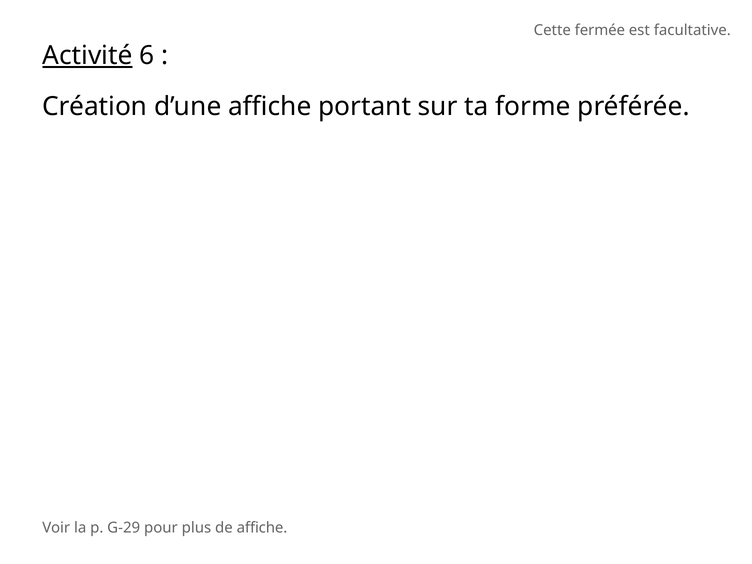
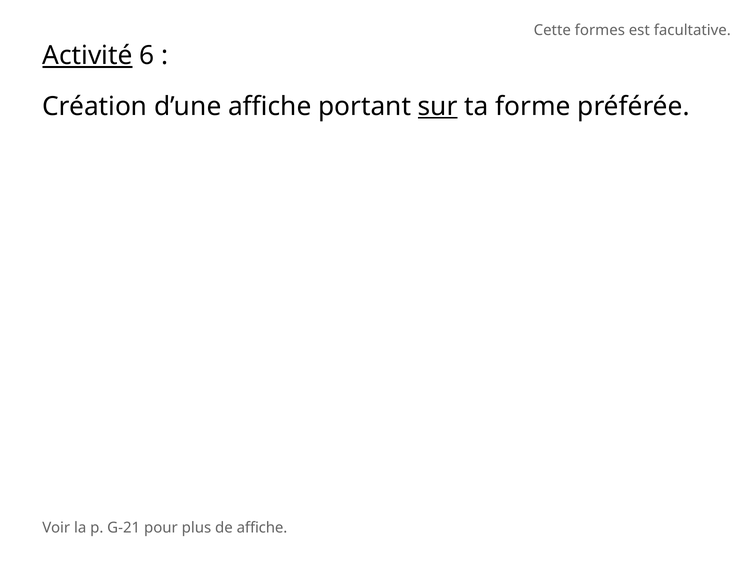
fermée: fermée -> formes
sur underline: none -> present
G-29: G-29 -> G-21
